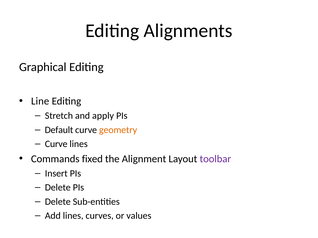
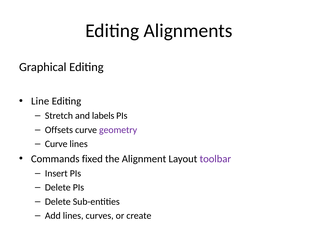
apply: apply -> labels
Default: Default -> Offsets
geometry colour: orange -> purple
values: values -> create
